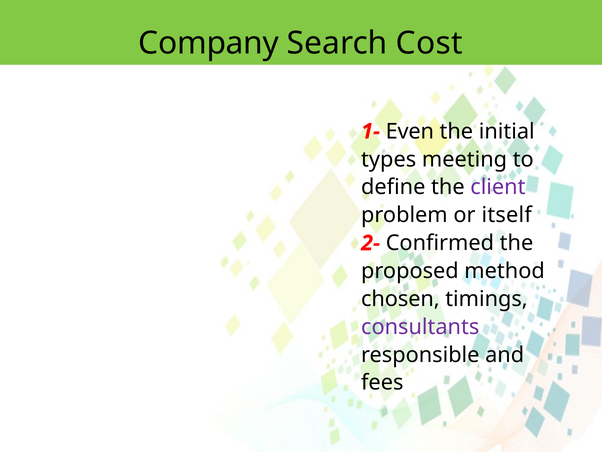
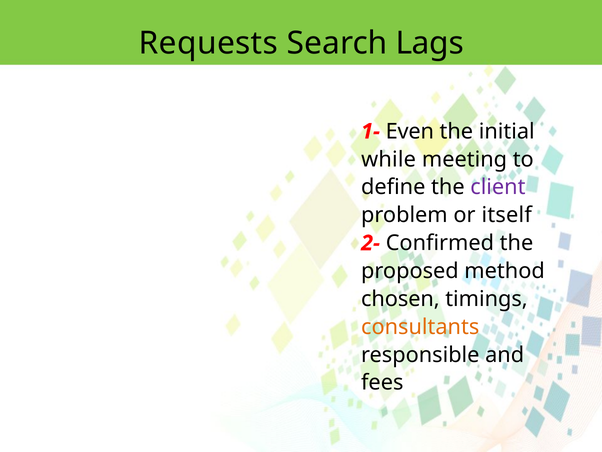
Company: Company -> Requests
Cost: Cost -> Lags
types: types -> while
consultants colour: purple -> orange
